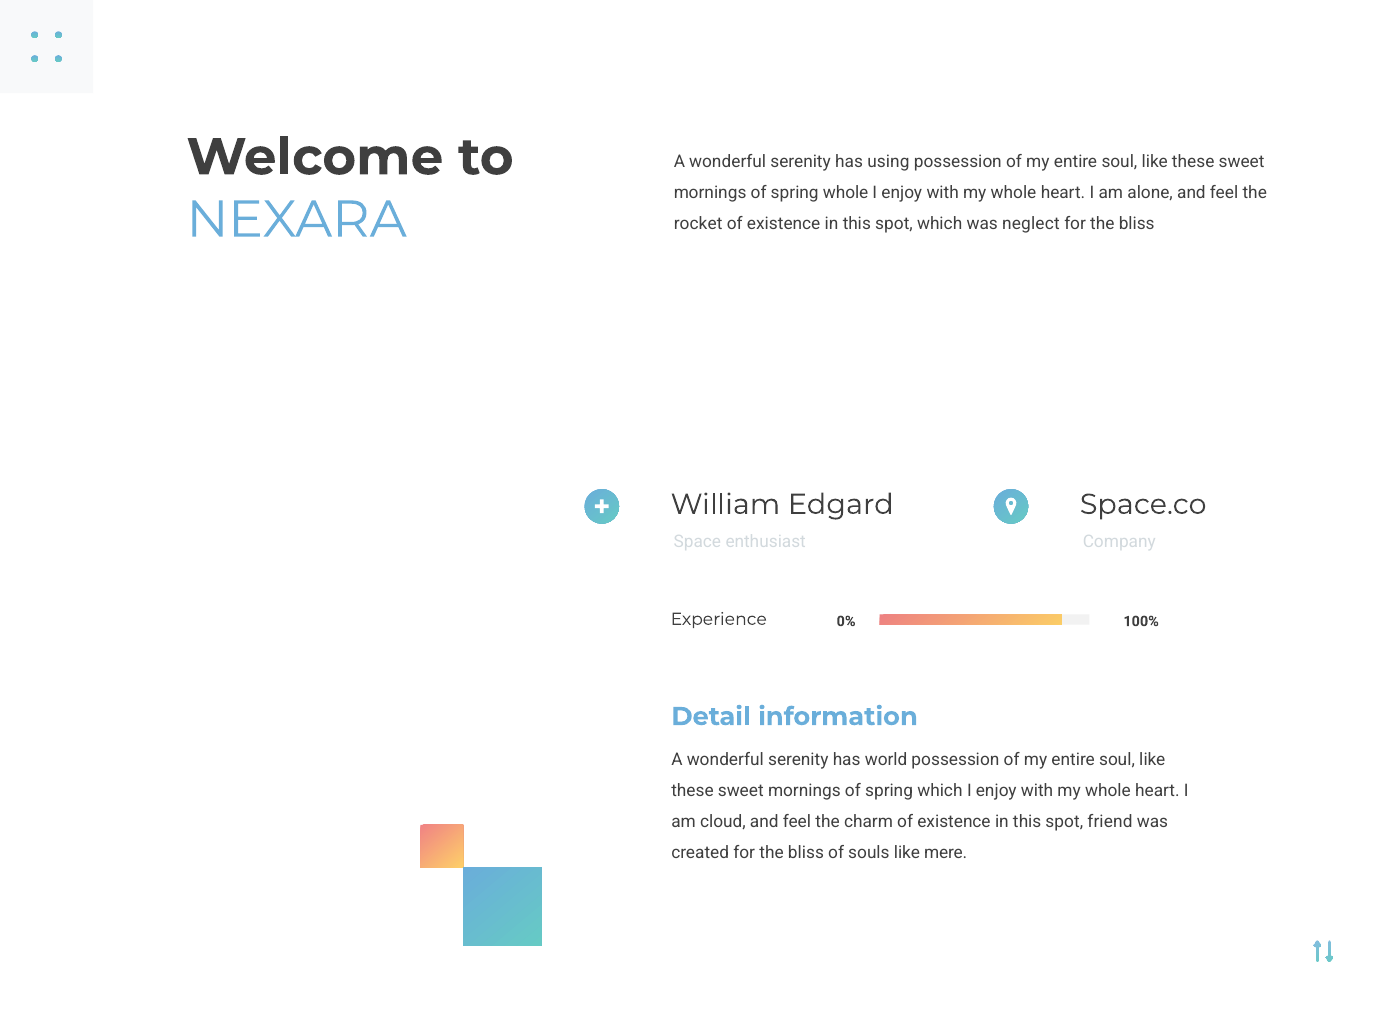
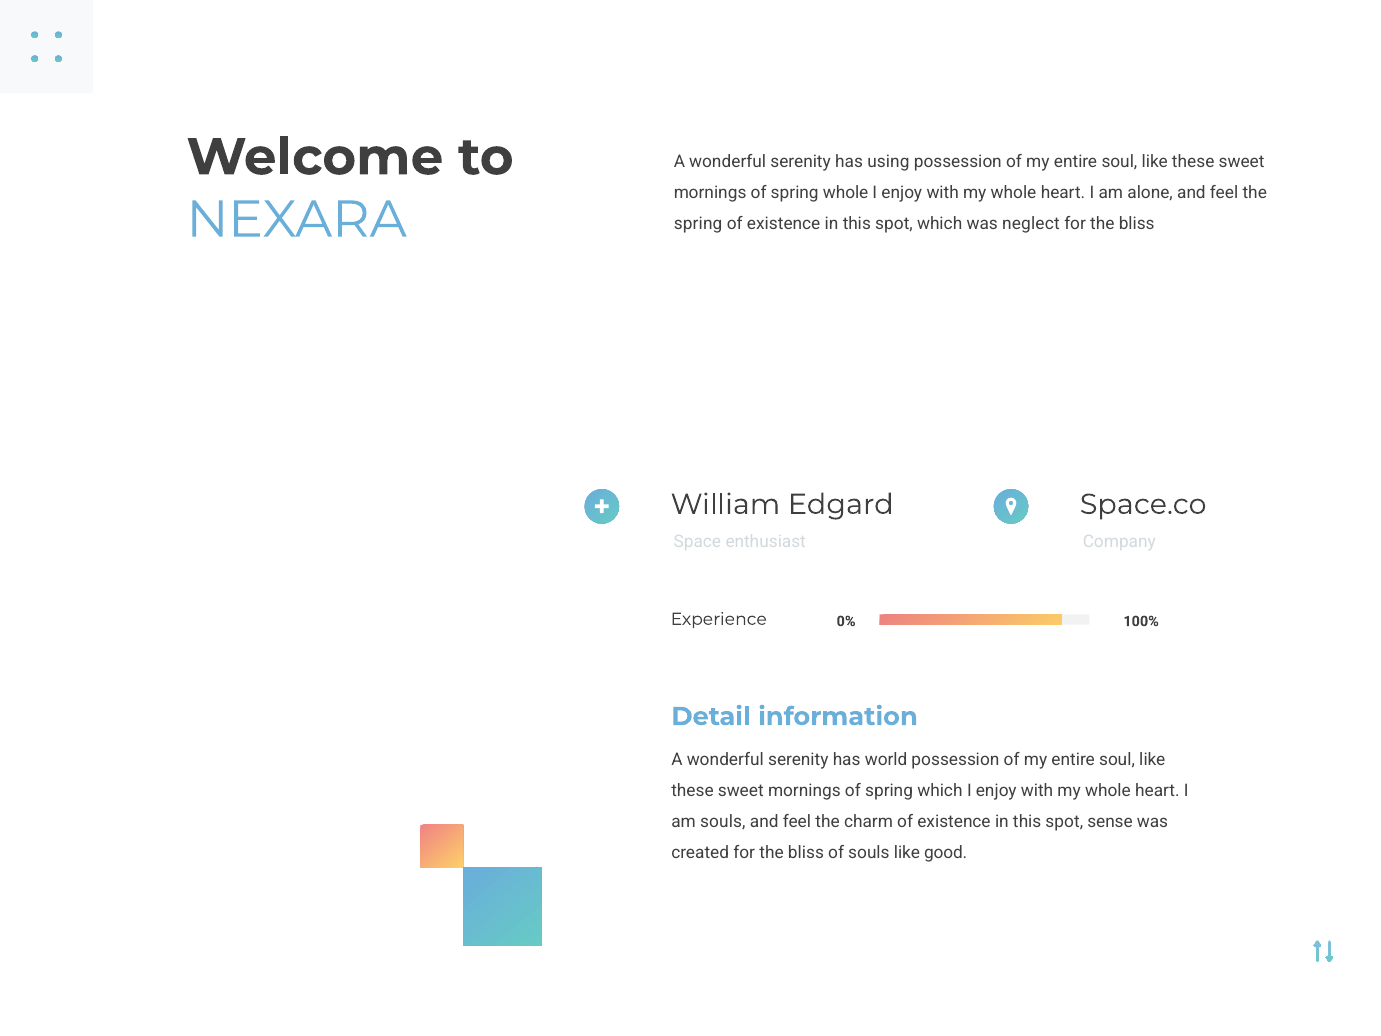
rocket at (698, 224): rocket -> spring
am cloud: cloud -> souls
friend: friend -> sense
mere: mere -> good
